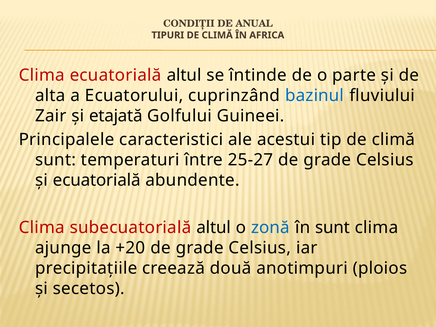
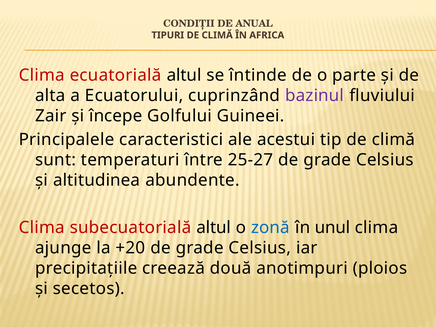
bazinul colour: blue -> purple
etajată: etajată -> începe
și ecuatorială: ecuatorială -> altitudinea
în sunt: sunt -> unul
